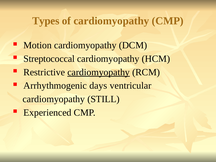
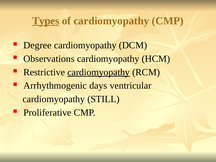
Types underline: none -> present
Motion: Motion -> Degree
Streptococcal: Streptococcal -> Observations
Experienced: Experienced -> Proliferative
